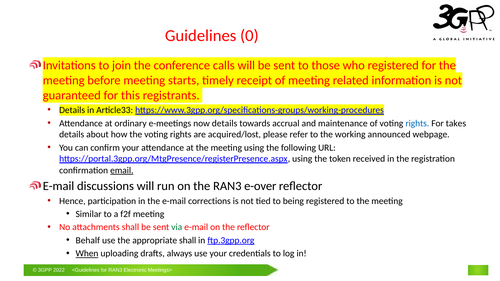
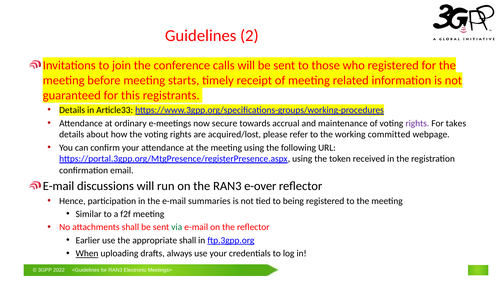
0: 0 -> 2
now details: details -> secure
rights at (417, 123) colour: blue -> purple
announced: announced -> committed
email underline: present -> none
corrections: corrections -> summaries
Behalf: Behalf -> Earlier
